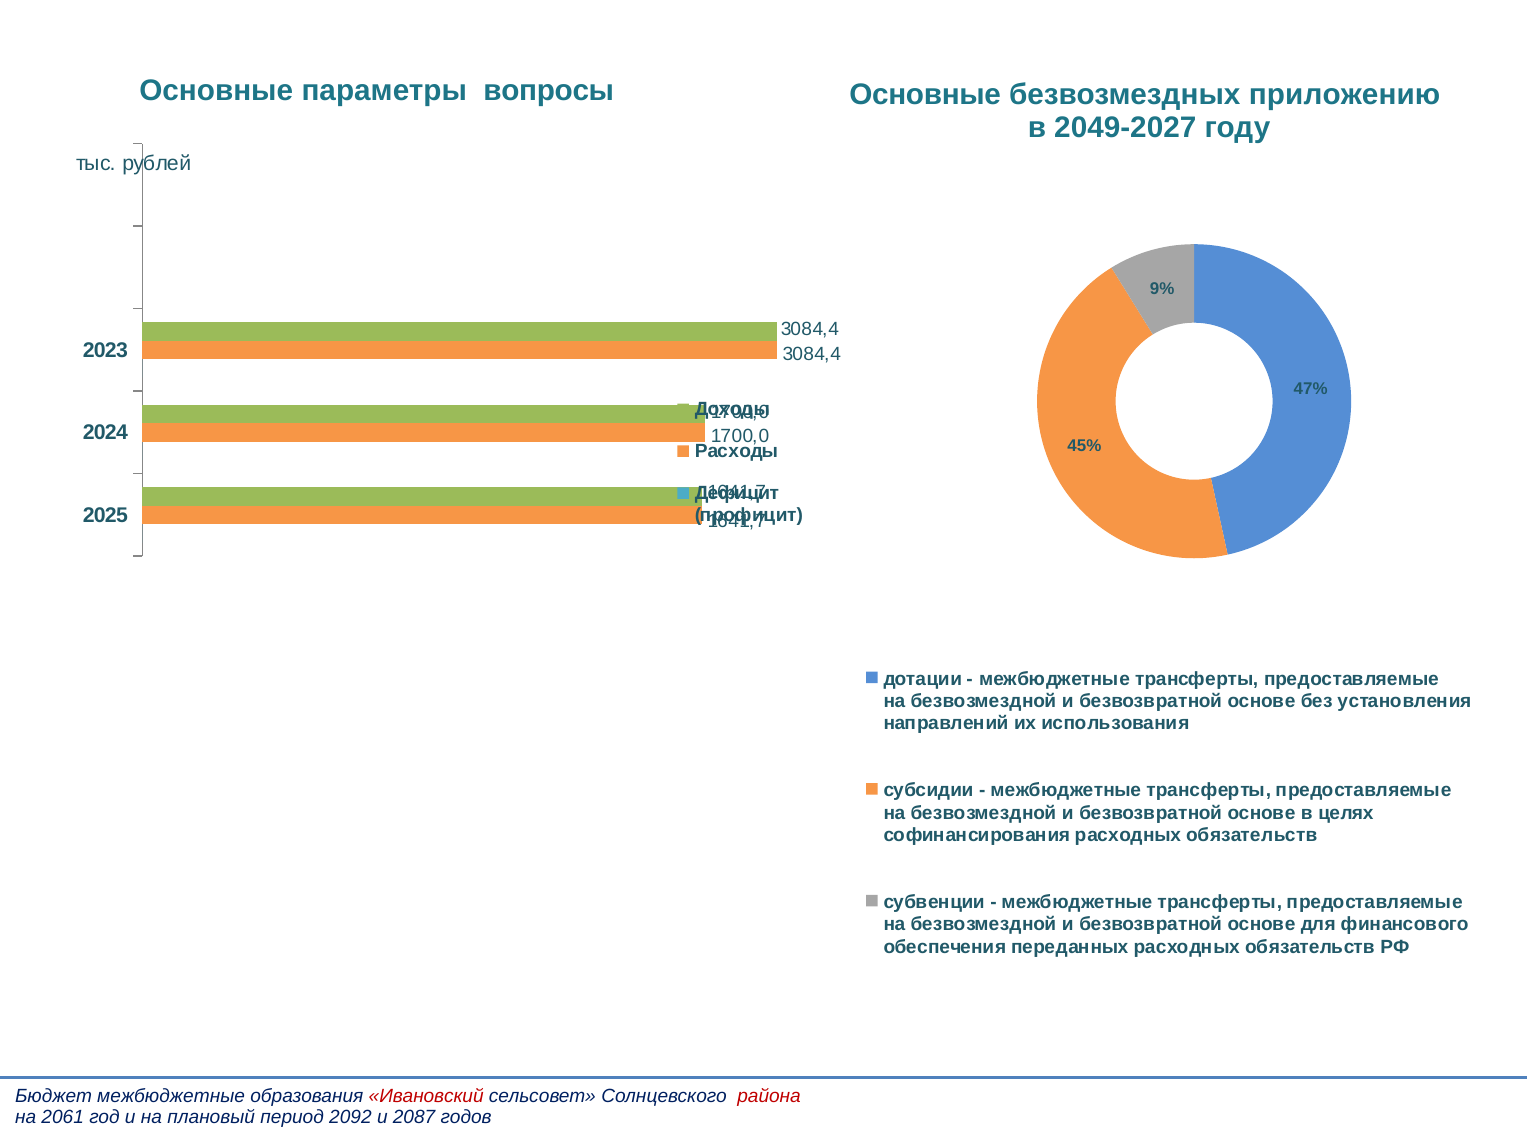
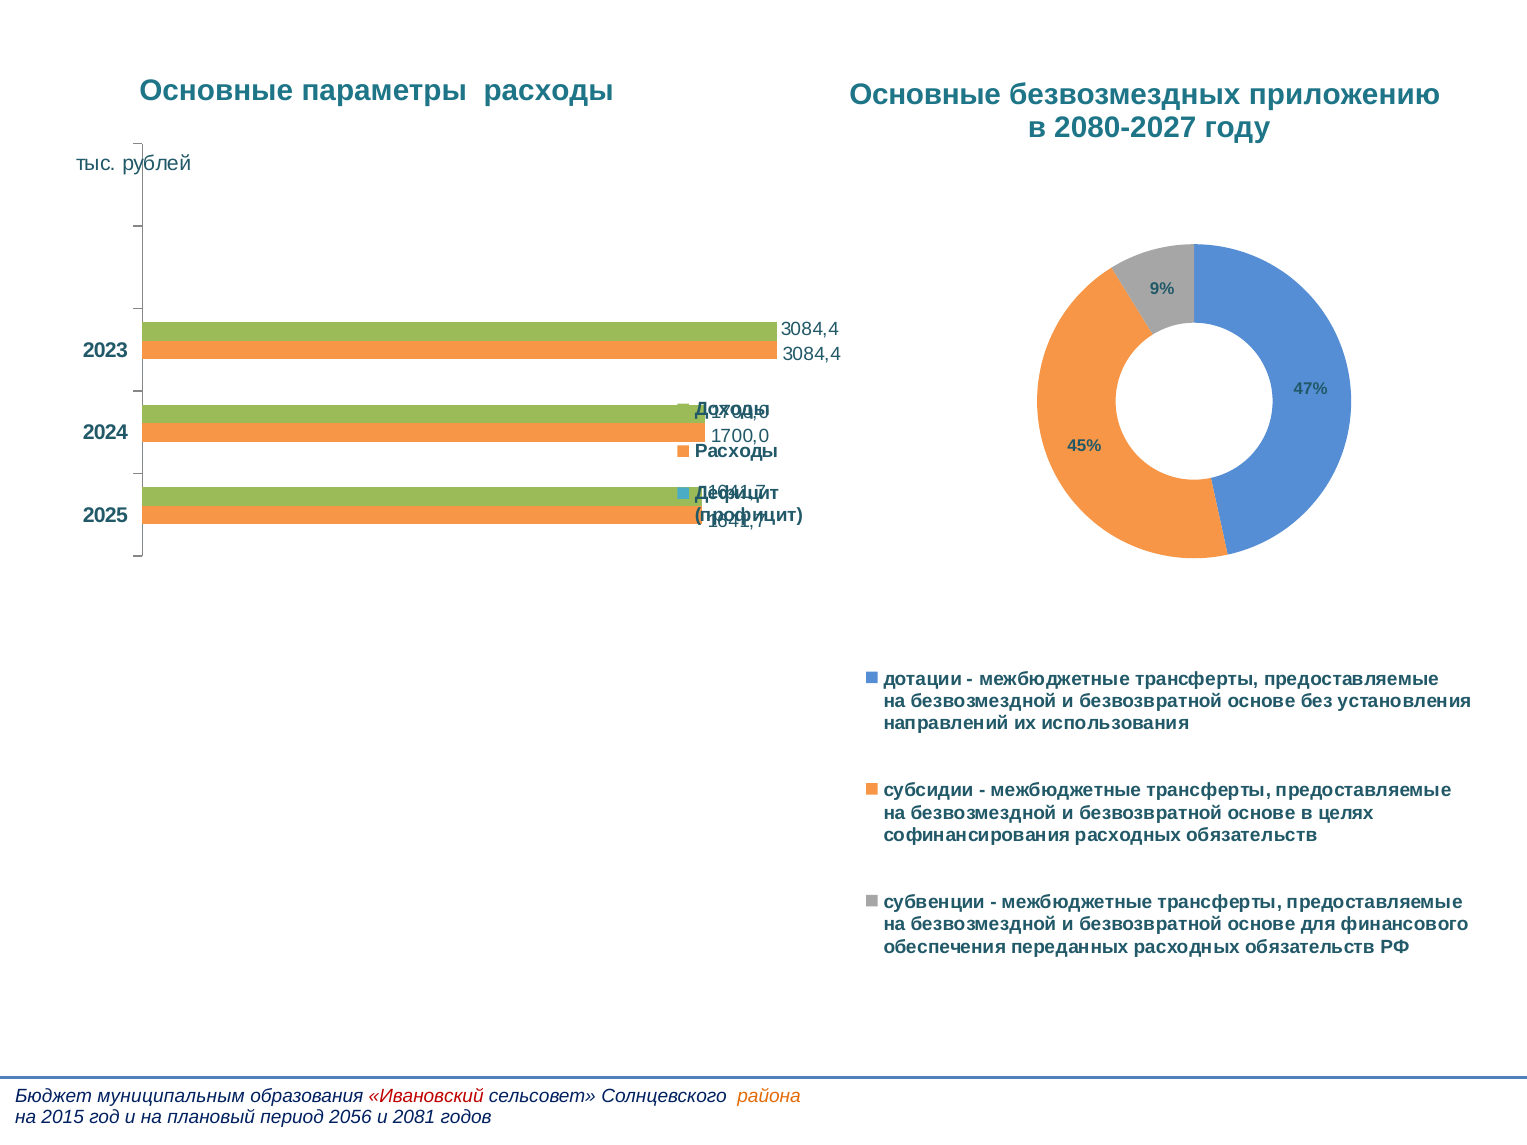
параметры вопросы: вопросы -> расходы
2049-2027: 2049-2027 -> 2080-2027
Бюджет межбюджетные: межбюджетные -> муниципальным
района colour: red -> orange
2061: 2061 -> 2015
2092: 2092 -> 2056
2087: 2087 -> 2081
